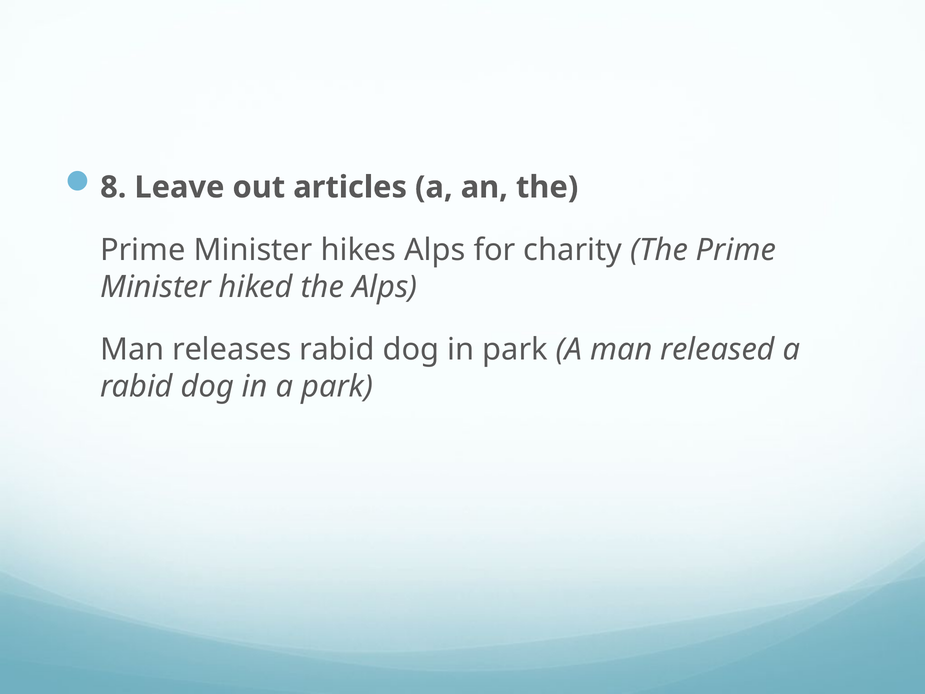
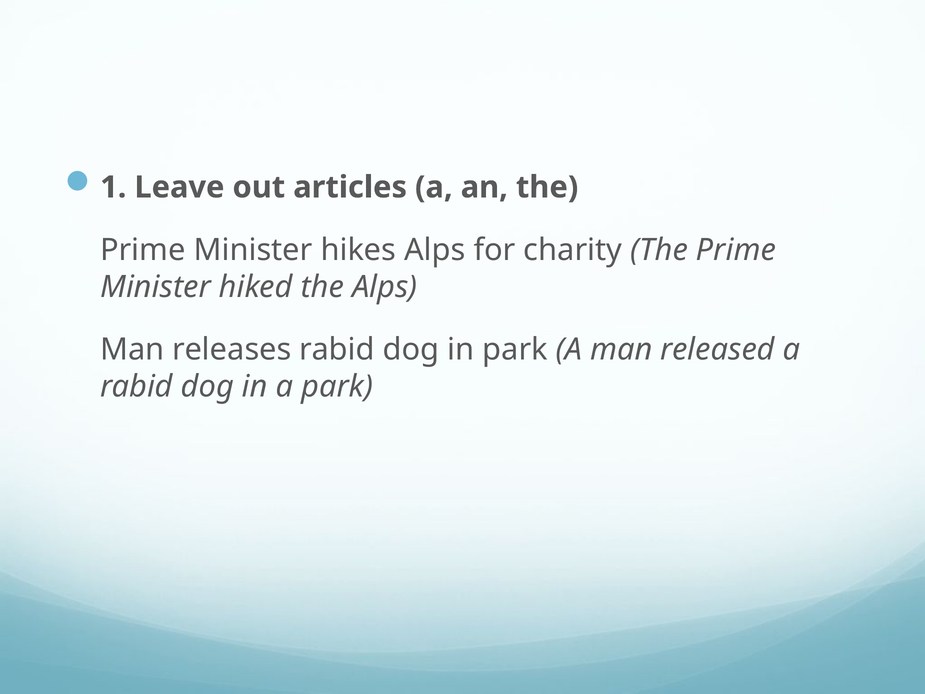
8: 8 -> 1
